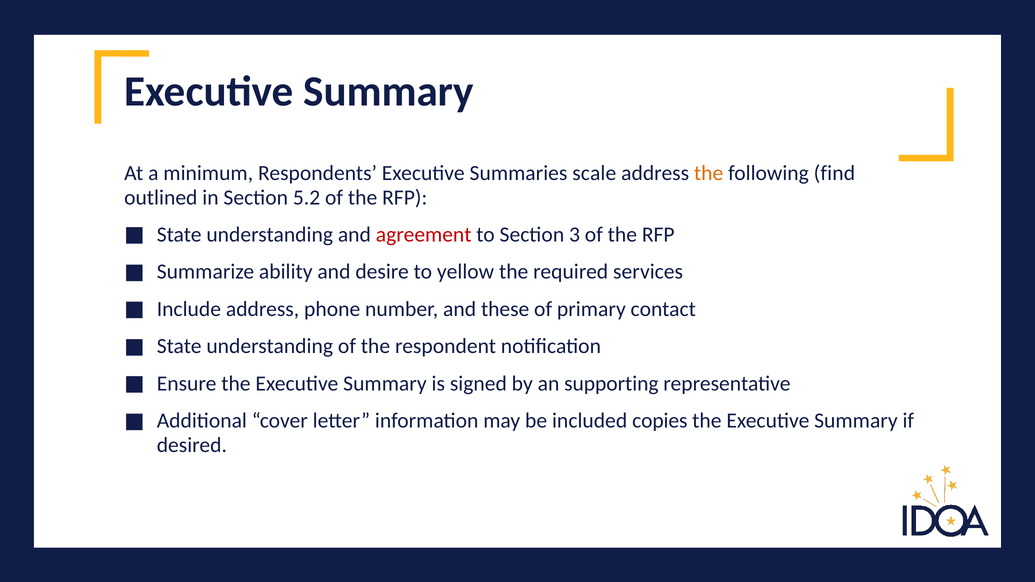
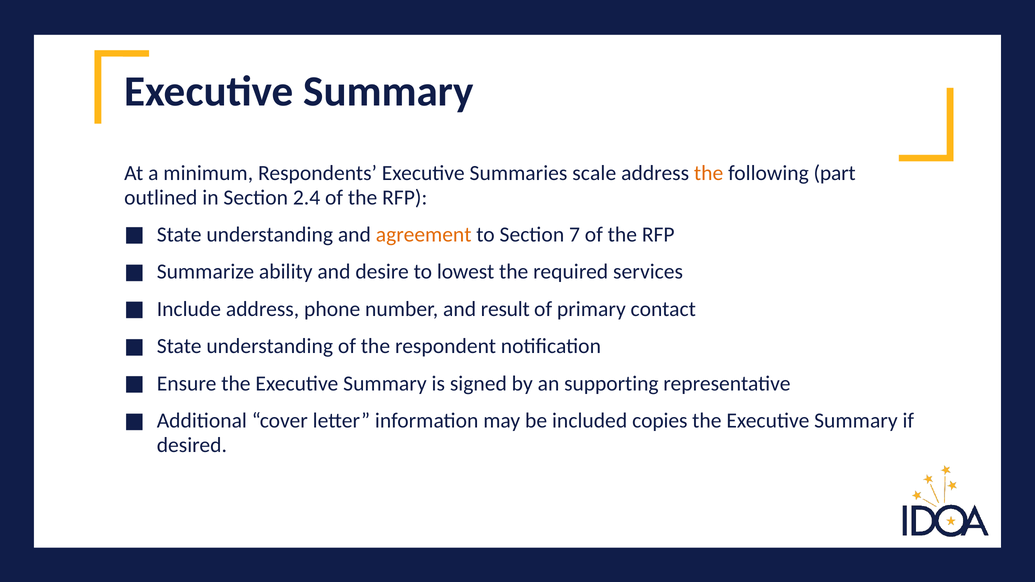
find: find -> part
5.2: 5.2 -> 2.4
agreement colour: red -> orange
3: 3 -> 7
yellow: yellow -> lowest
these: these -> result
